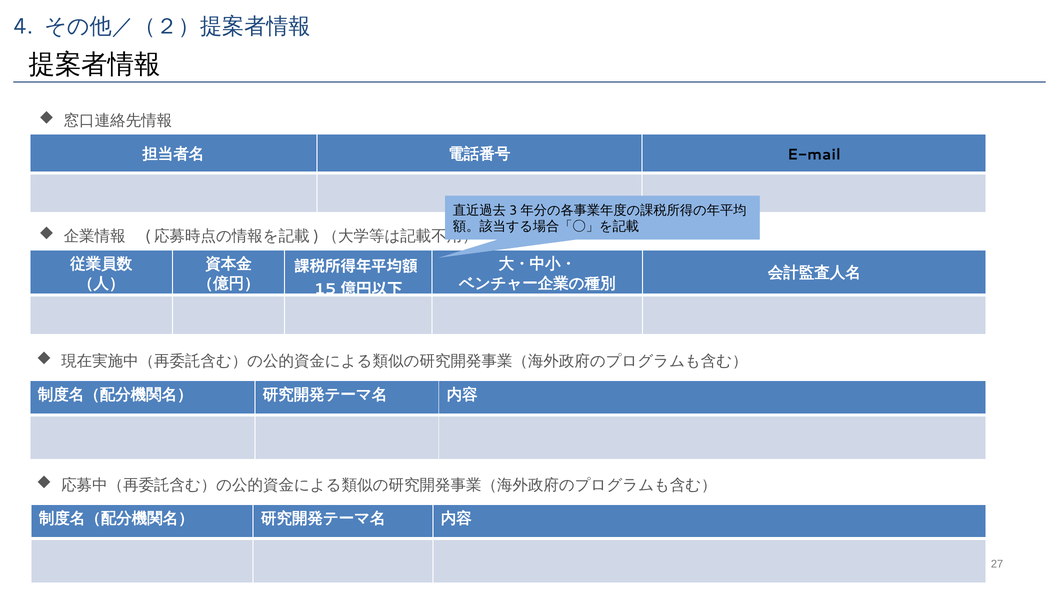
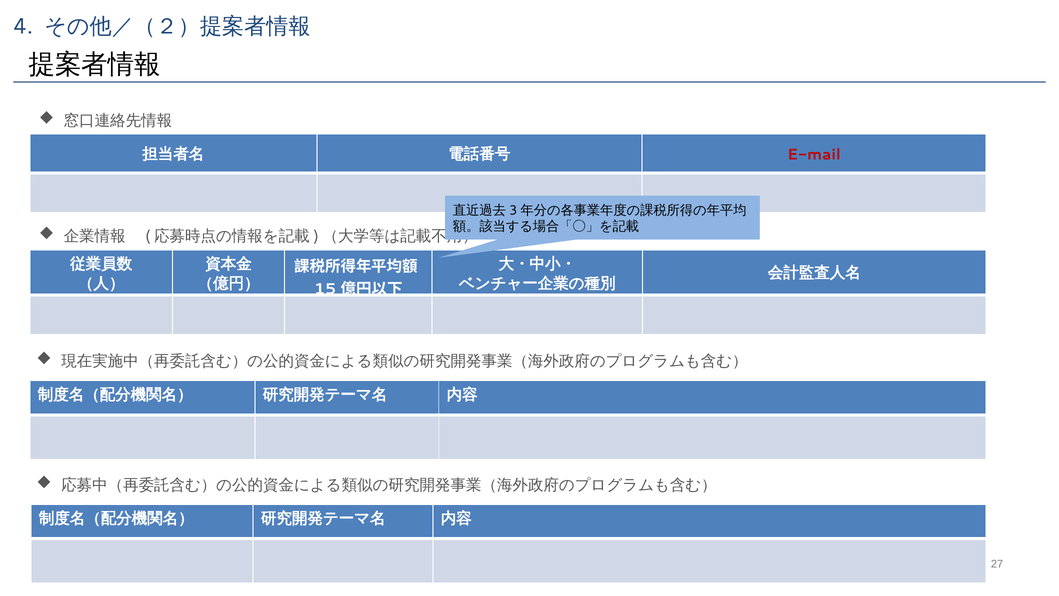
E-mail colour: black -> red
